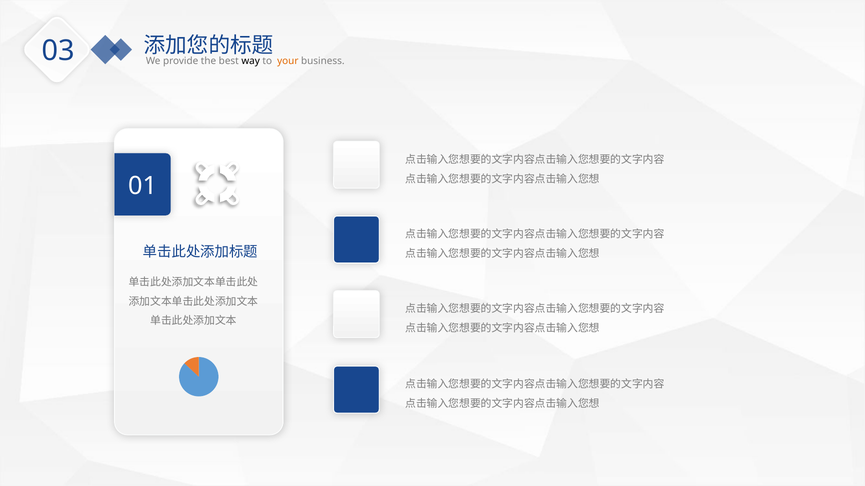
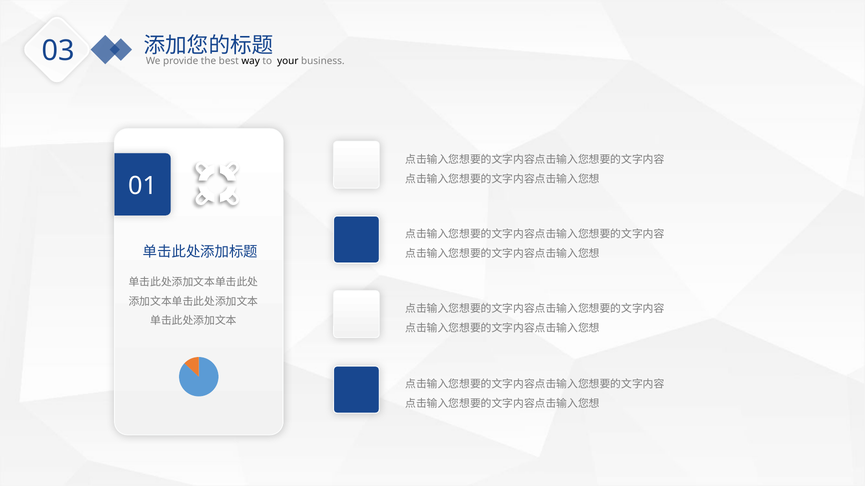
your colour: orange -> black
